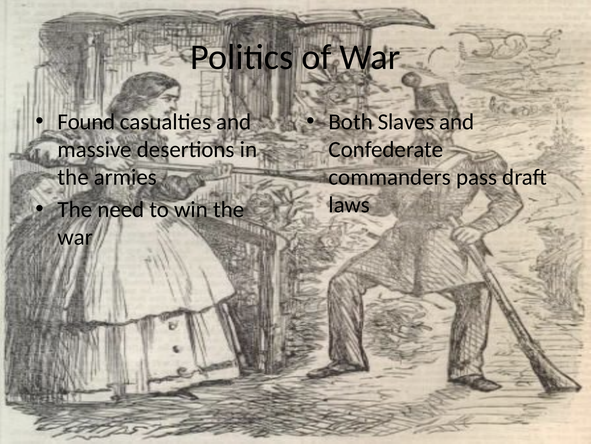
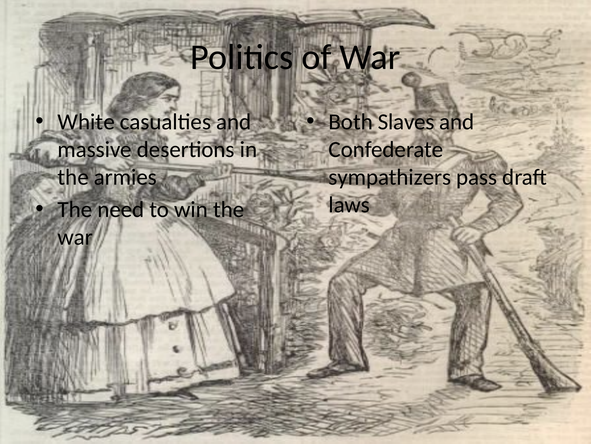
Found: Found -> White
commanders: commanders -> sympathizers
